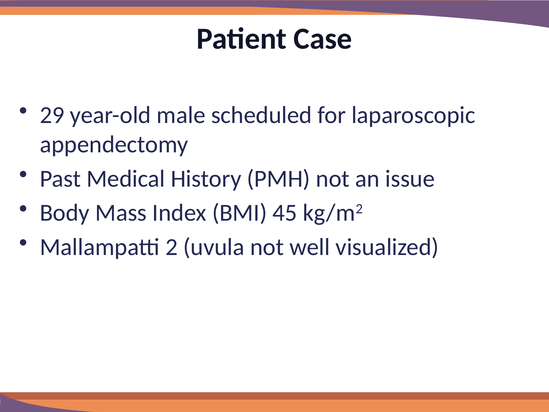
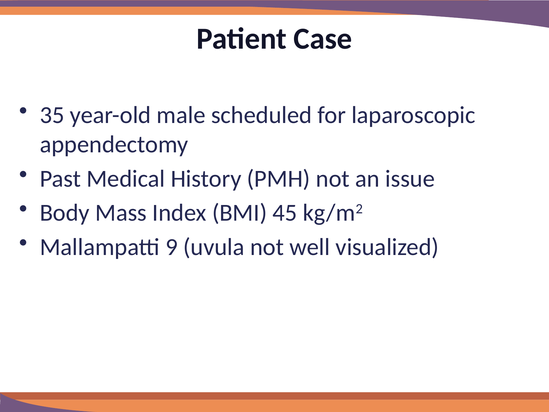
29: 29 -> 35
2: 2 -> 9
